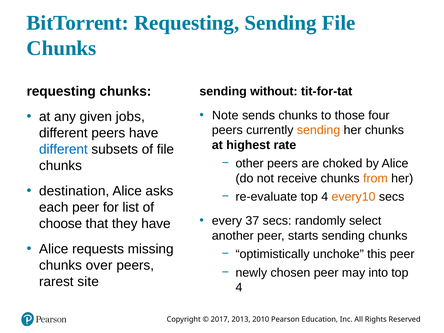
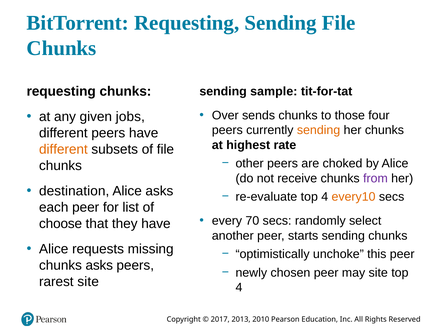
without: without -> sample
Note: Note -> Over
different at (63, 149) colour: blue -> orange
from colour: orange -> purple
37: 37 -> 70
chunks over: over -> asks
may into: into -> site
